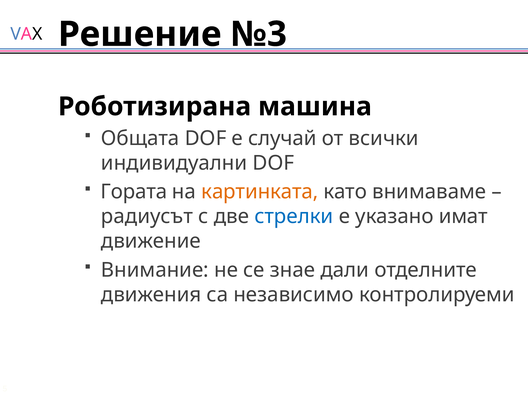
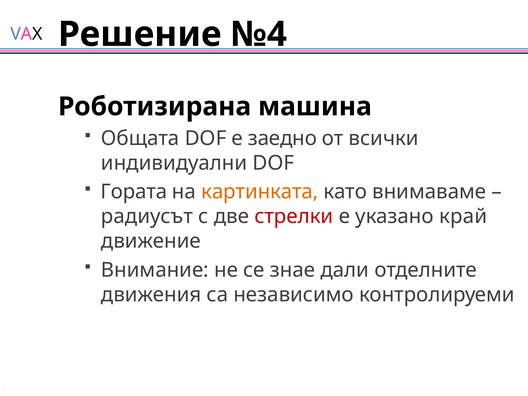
№3: №3 -> №4
случай: случай -> заедно
стрелки colour: blue -> red
имат: имат -> край
